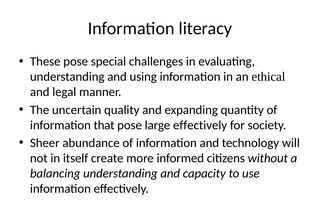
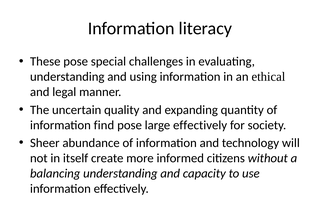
that: that -> find
